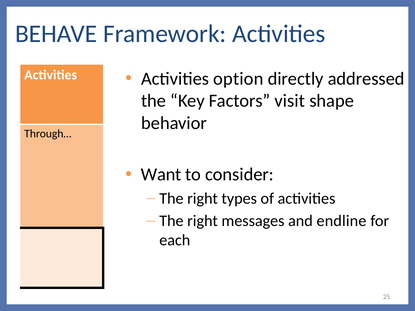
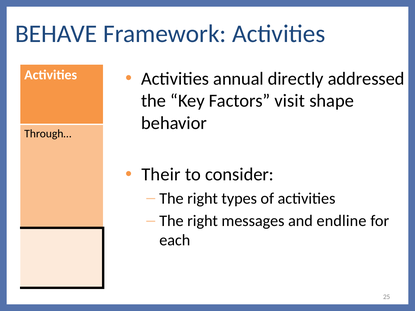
option: option -> annual
Want: Want -> Their
